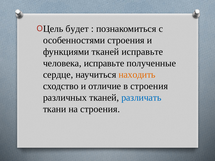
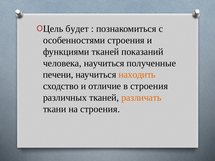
тканей исправьте: исправьте -> показаний
человека исправьте: исправьте -> научиться
сердце: сердце -> печени
различать colour: blue -> orange
